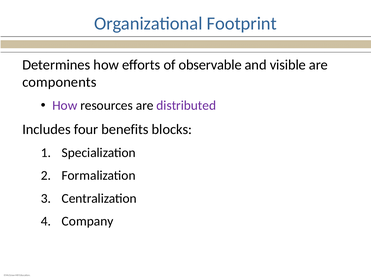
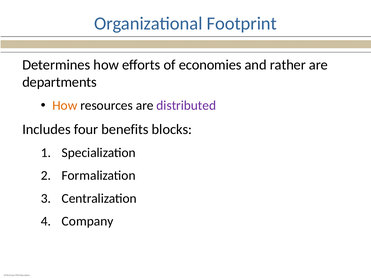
observable: observable -> economies
visible: visible -> rather
components: components -> departments
How at (65, 106) colour: purple -> orange
